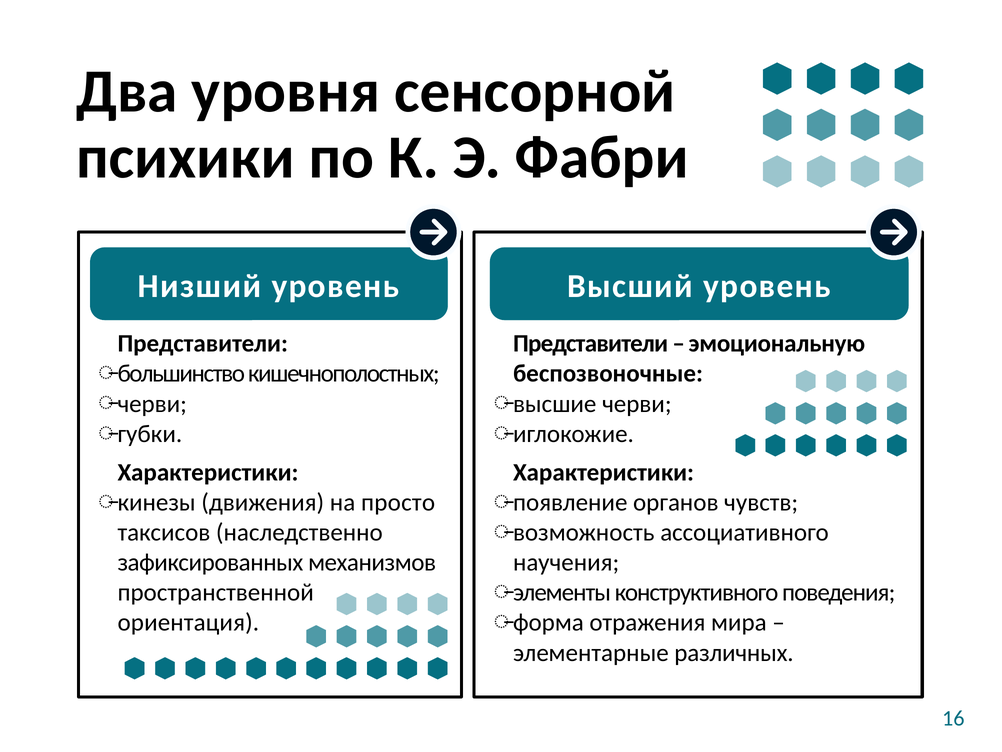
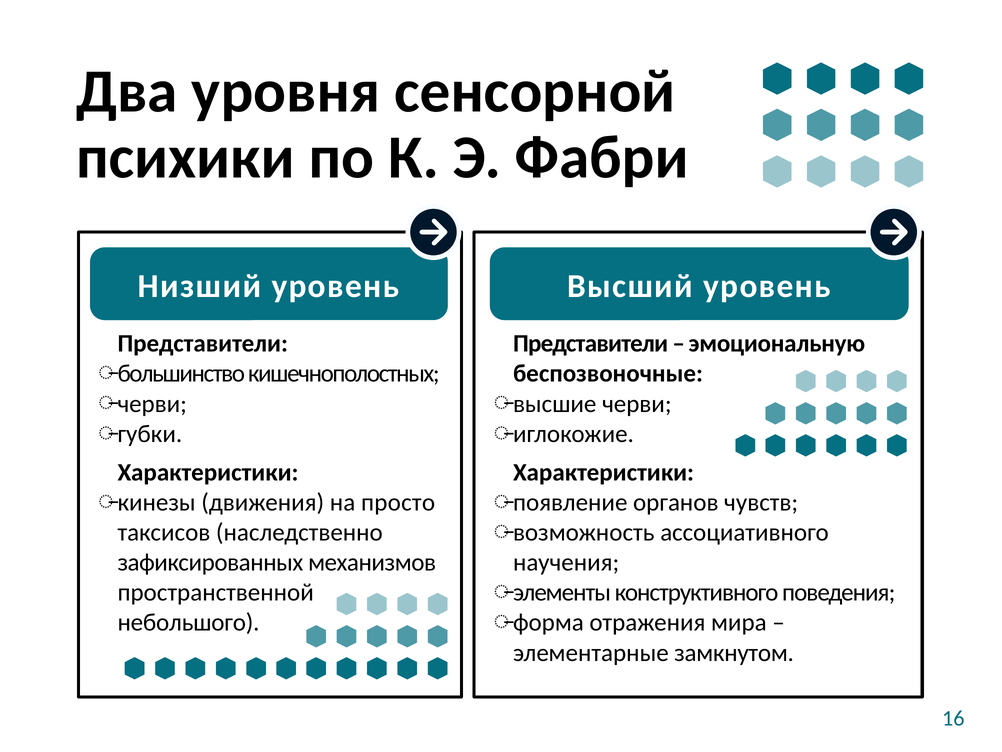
ориентация: ориентация -> небольшого
различных: различных -> замкнутом
